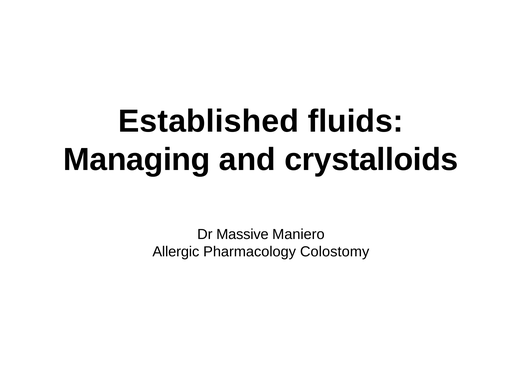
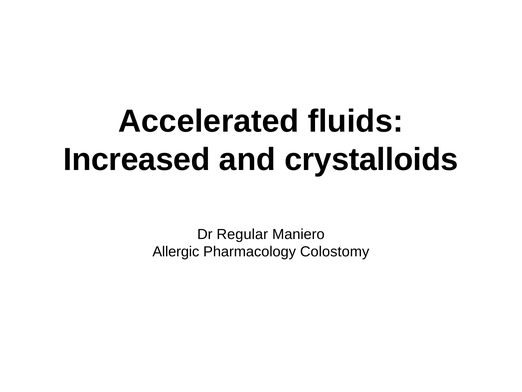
Established: Established -> Accelerated
Managing: Managing -> Increased
Massive: Massive -> Regular
